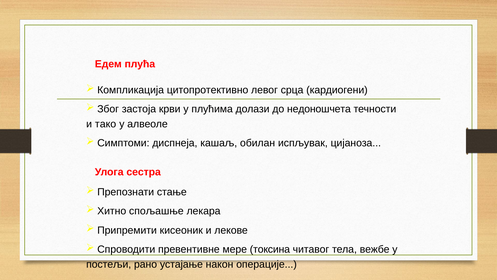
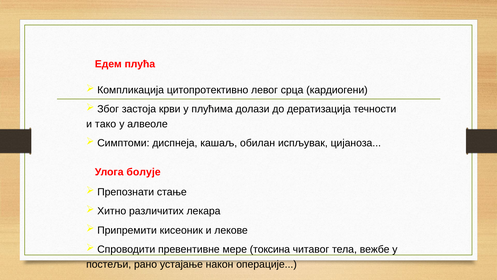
недоношчета: недоношчета -> дератизација
сестра: сестра -> болује
спољашње: спољашње -> различитих
